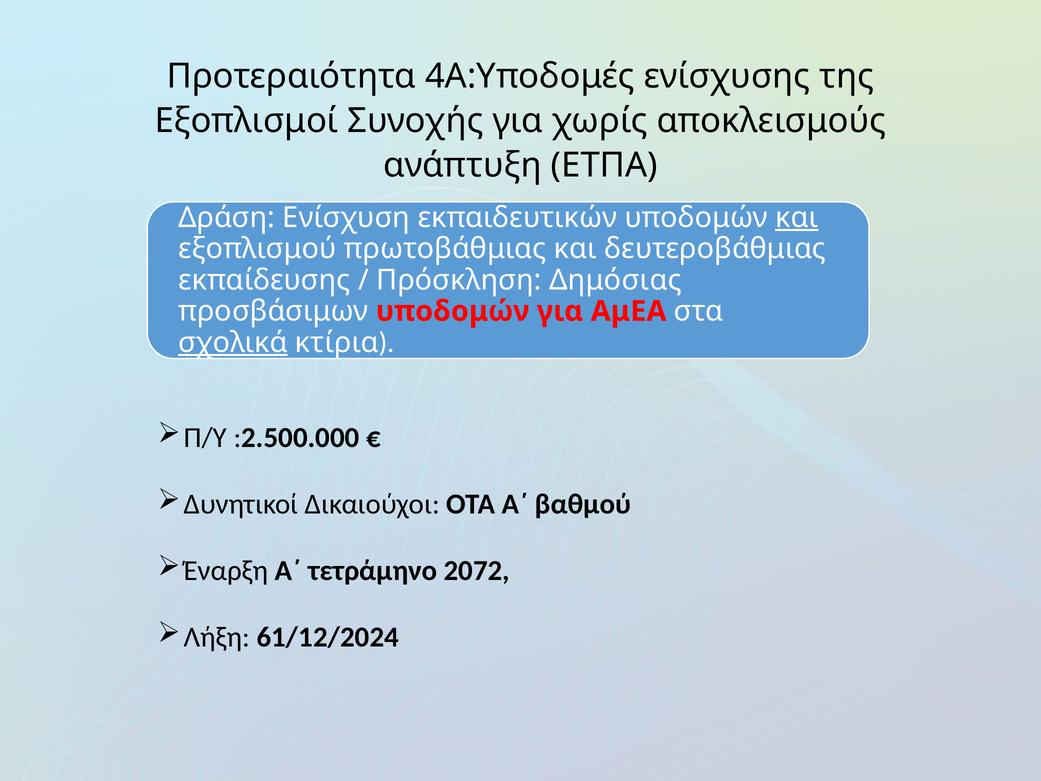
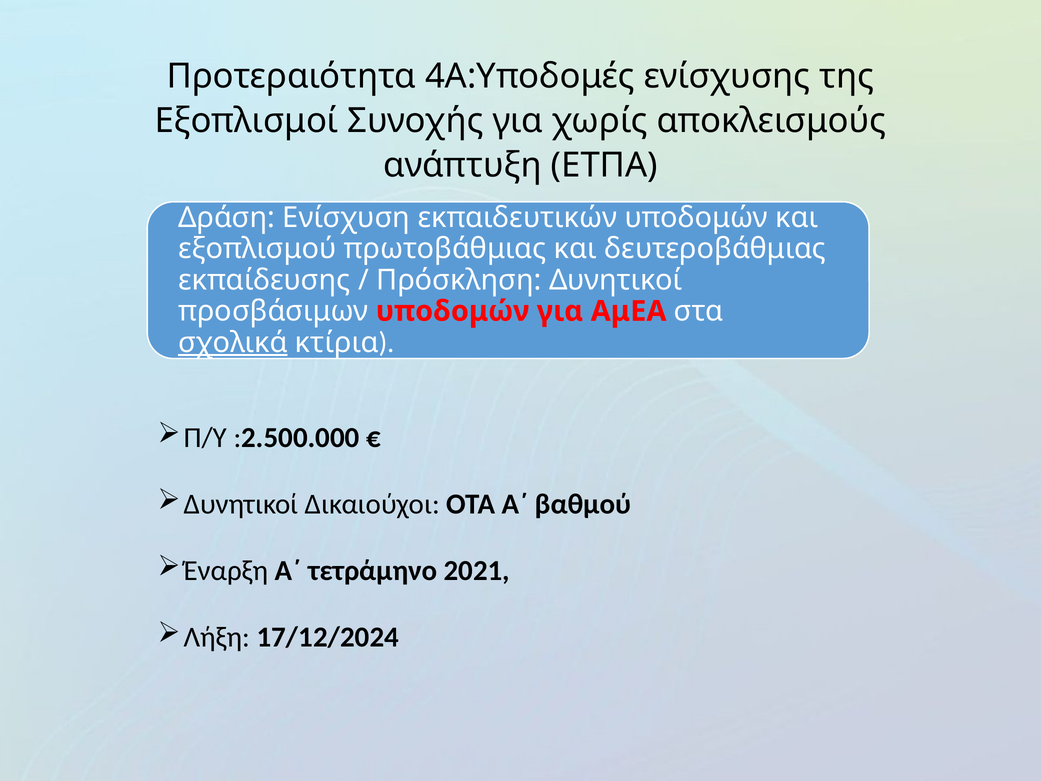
και at (797, 217) underline: present -> none
Πρόσκληση Δημόσιας: Δημόσιας -> Δυνητικοί
2072: 2072 -> 2021
61/12/2024: 61/12/2024 -> 17/12/2024
